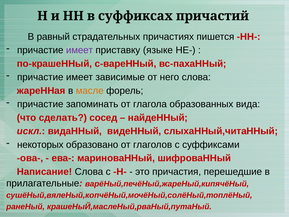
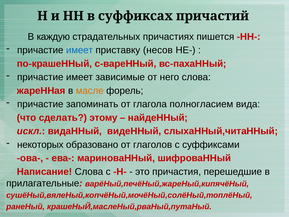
равный: равный -> каждую
имеет at (79, 50) colour: purple -> blue
языке: языке -> несов
образованных: образованных -> полногласием
сосед: сосед -> этому
